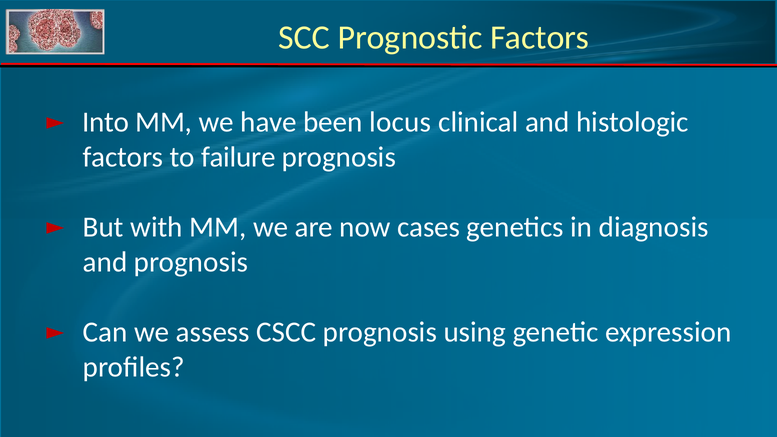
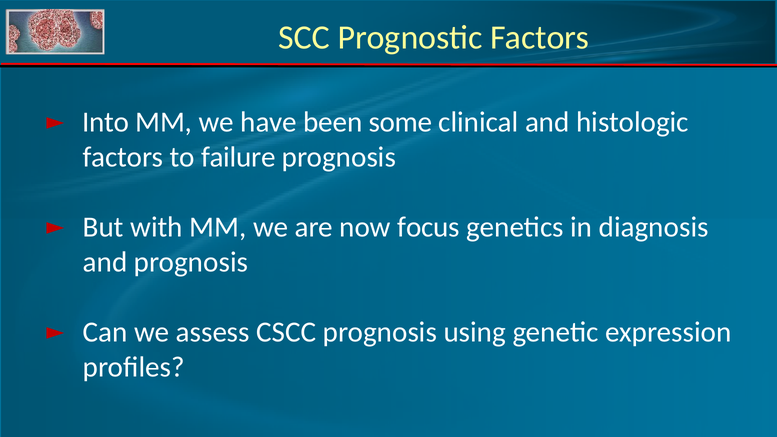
locus: locus -> some
cases: cases -> focus
